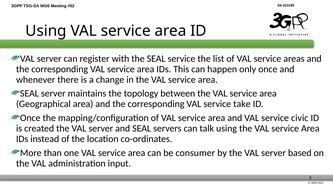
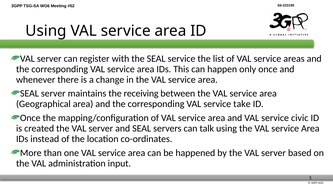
topology: topology -> receiving
consumer: consumer -> happened
